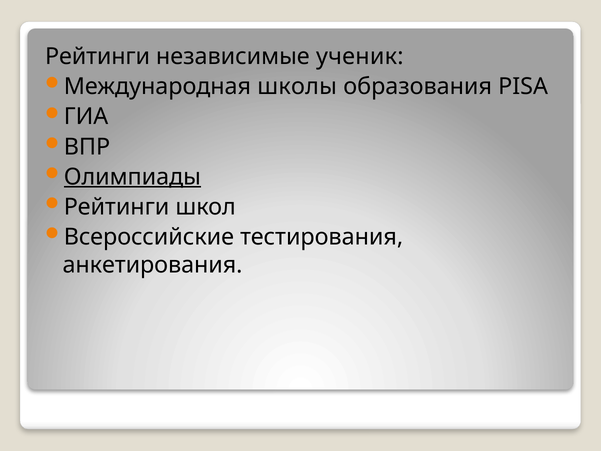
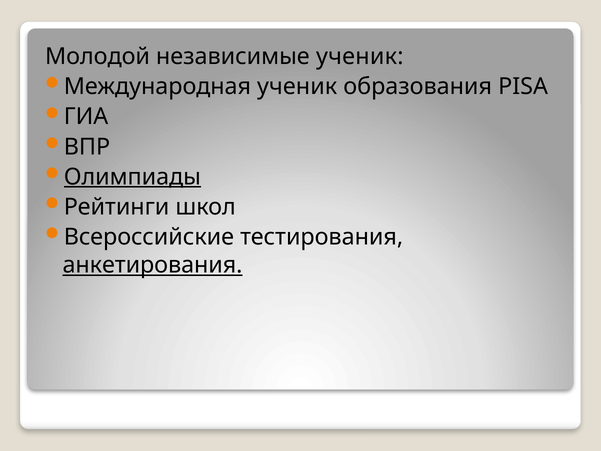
Рейтинги at (98, 56): Рейтинги -> Молодой
Международная школы: школы -> ученик
анкетирования underline: none -> present
